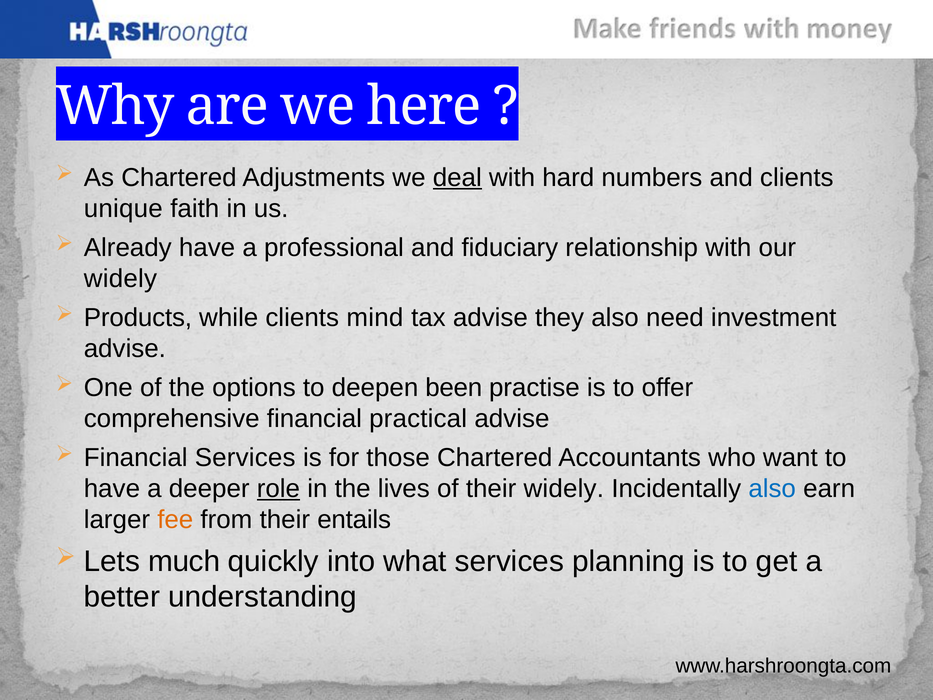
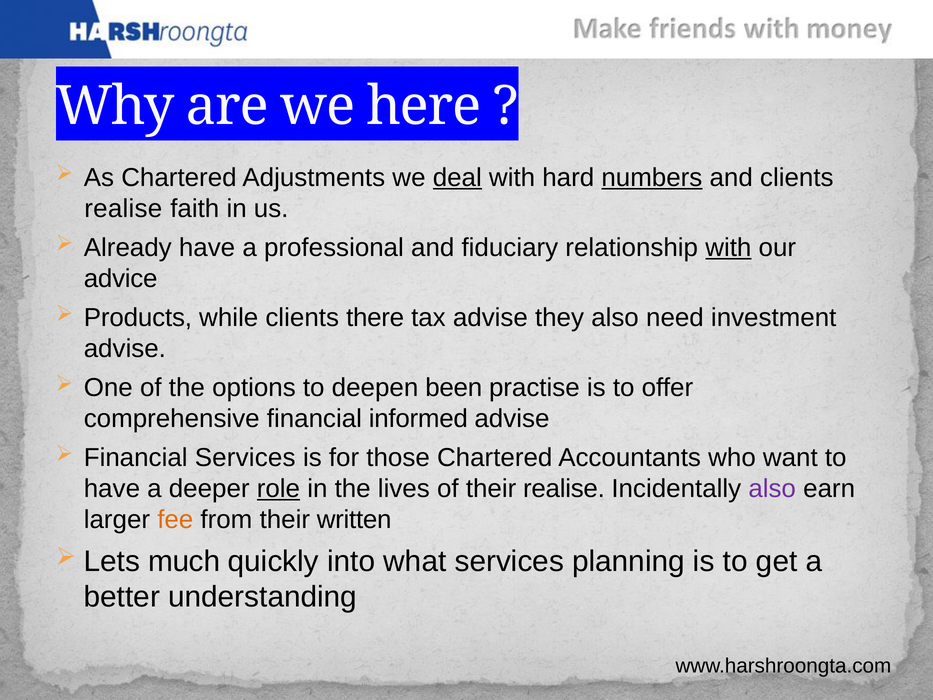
numbers underline: none -> present
unique at (123, 209): unique -> realise
with at (728, 247) underline: none -> present
widely at (120, 279): widely -> advice
mind: mind -> there
practical: practical -> informed
their widely: widely -> realise
also at (772, 489) colour: blue -> purple
entails: entails -> written
